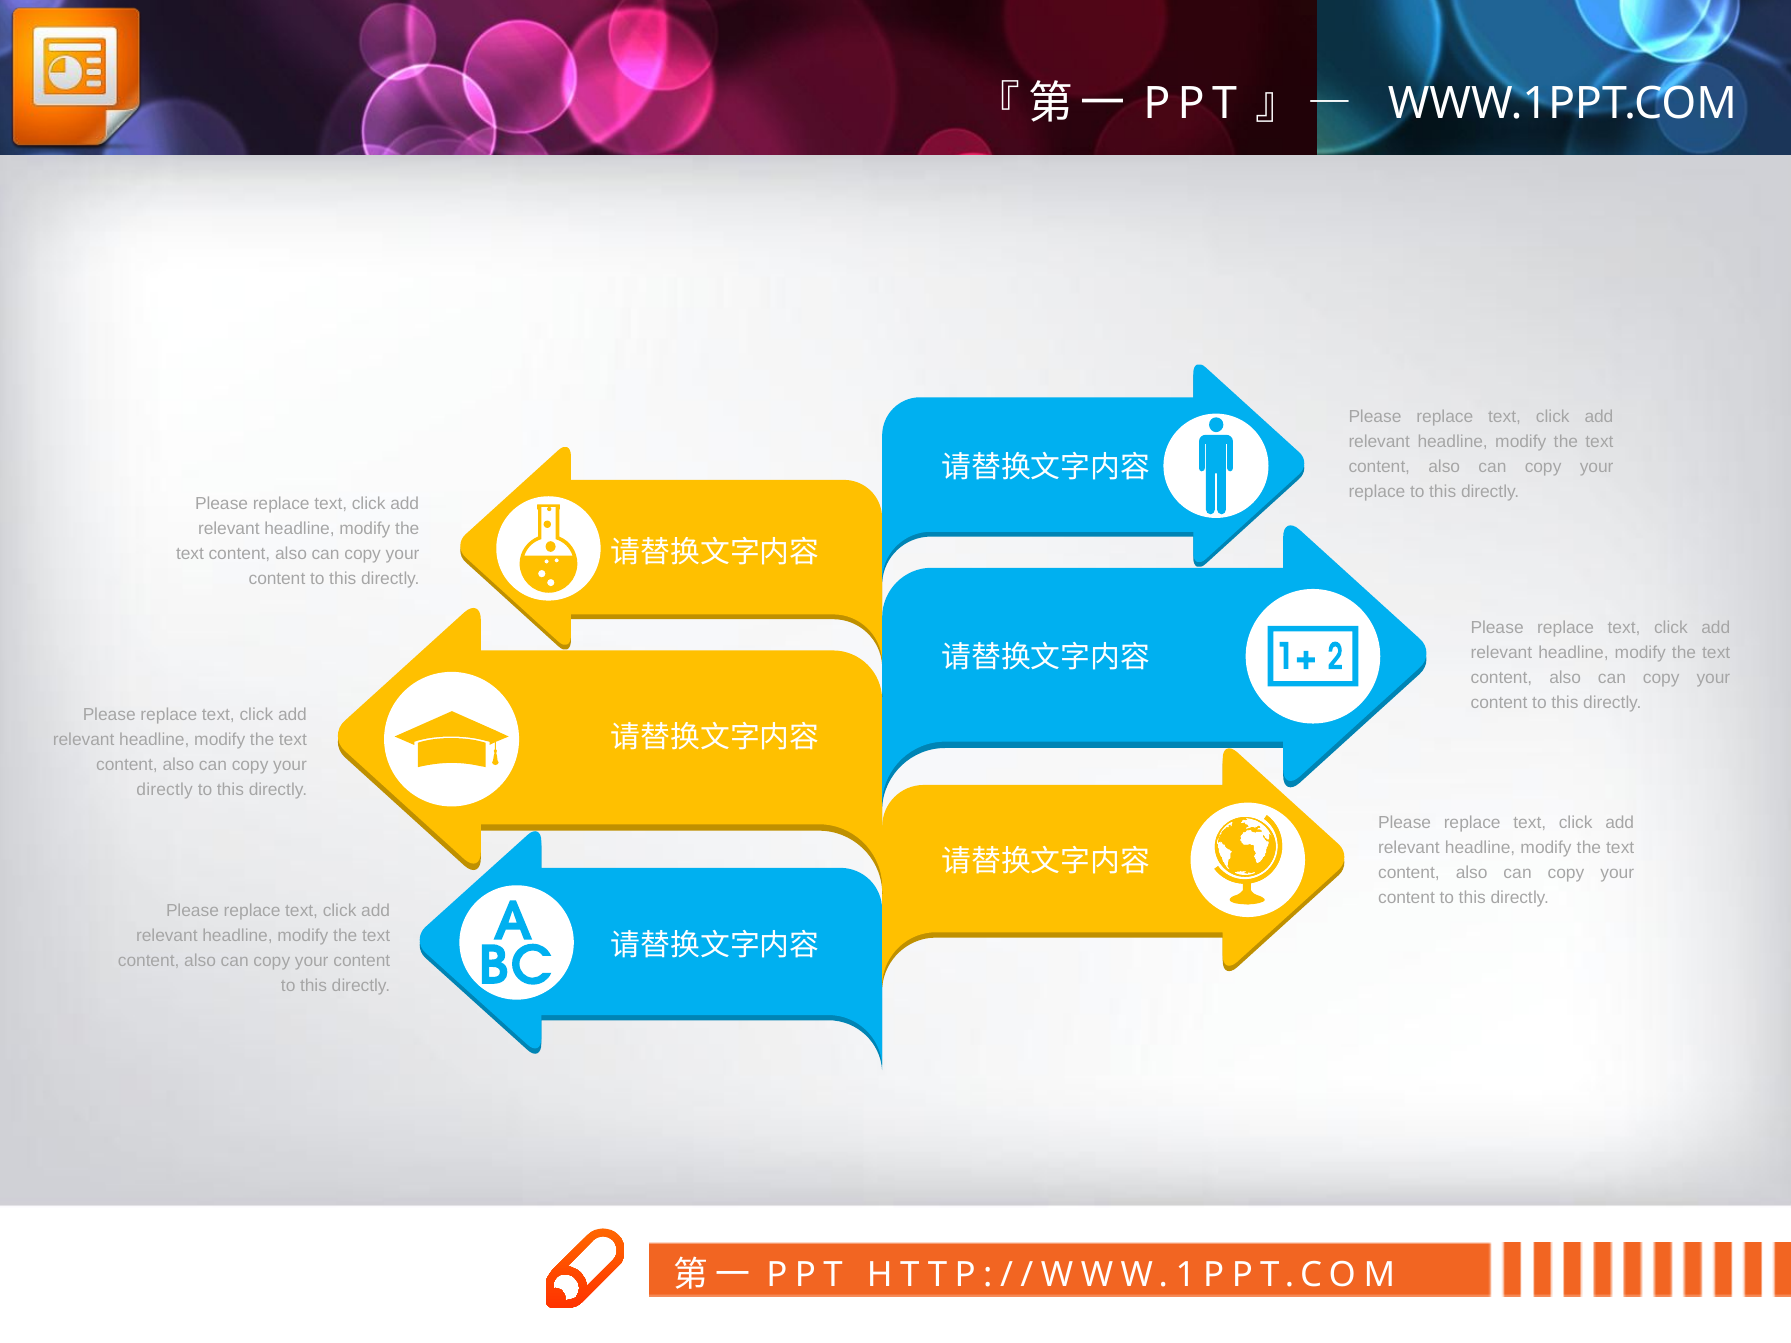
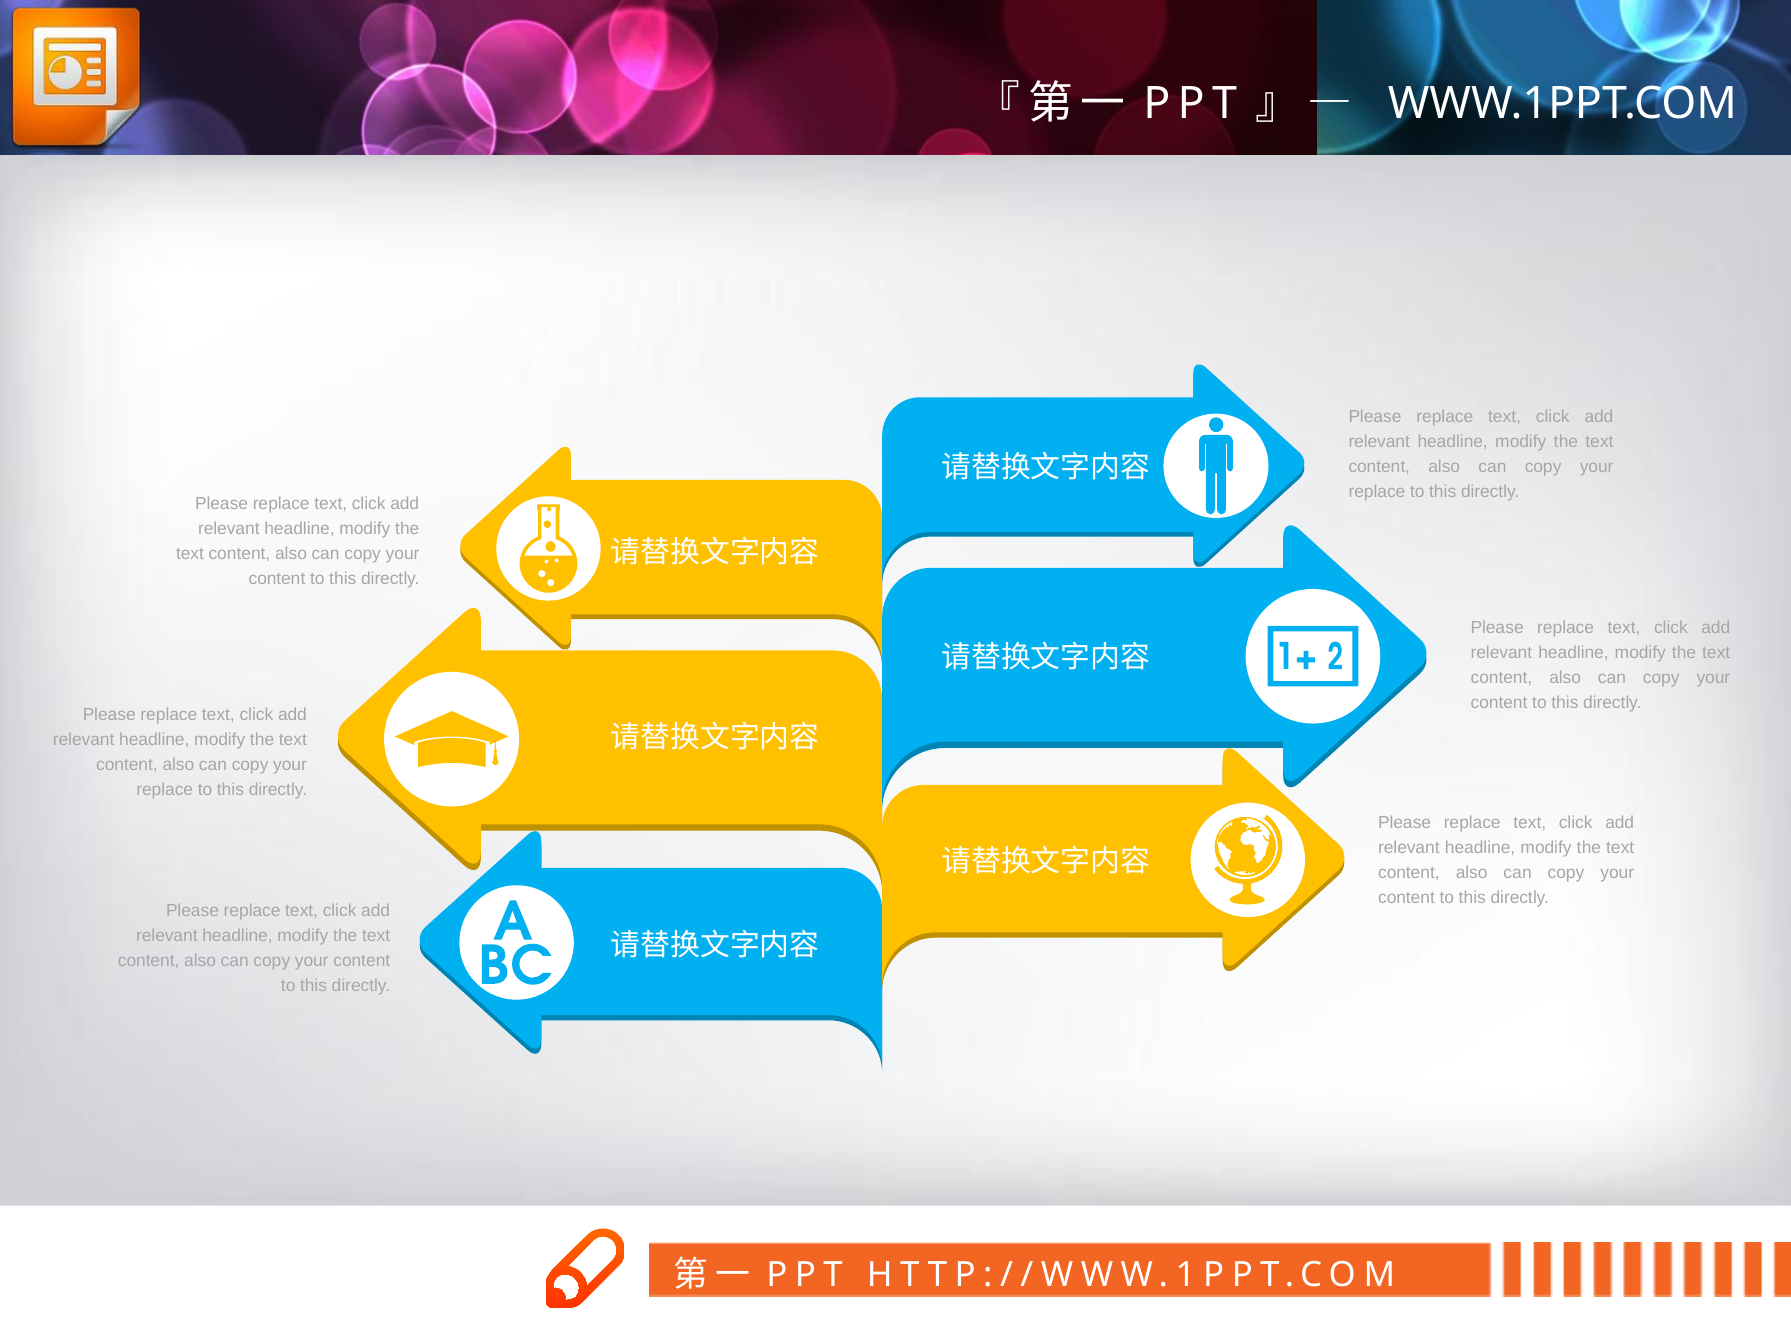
directly at (165, 790): directly -> replace
